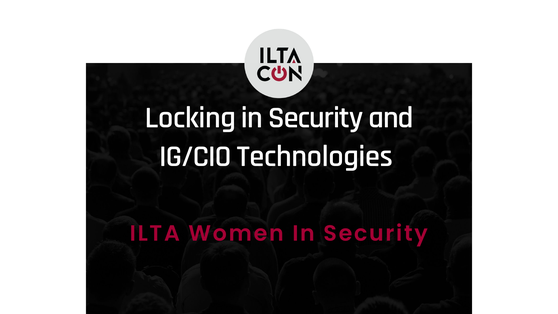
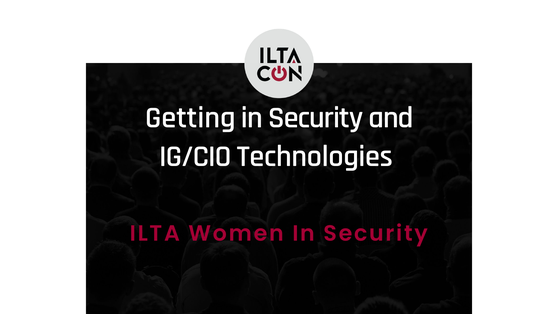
Locking: Locking -> Getting
